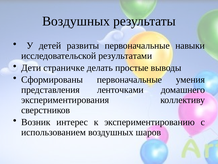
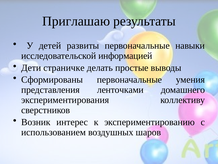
Воздушных at (76, 21): Воздушных -> Приглашаю
результатами: результатами -> информацией
